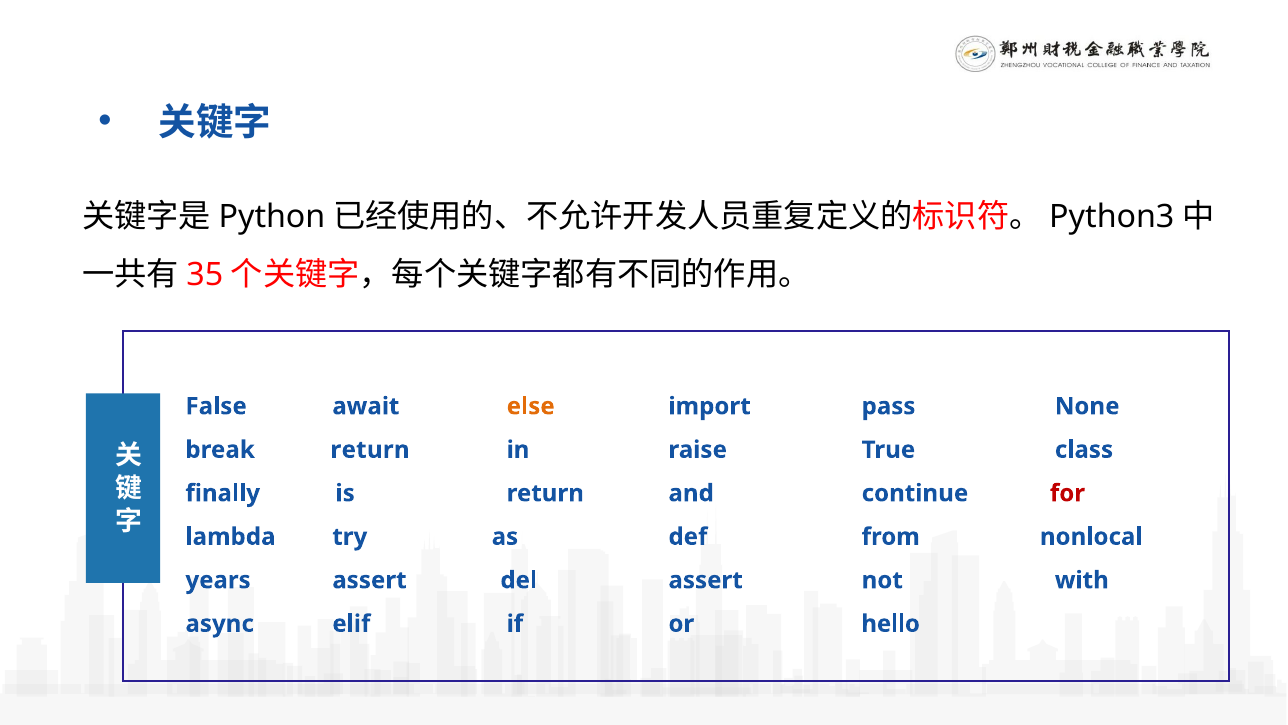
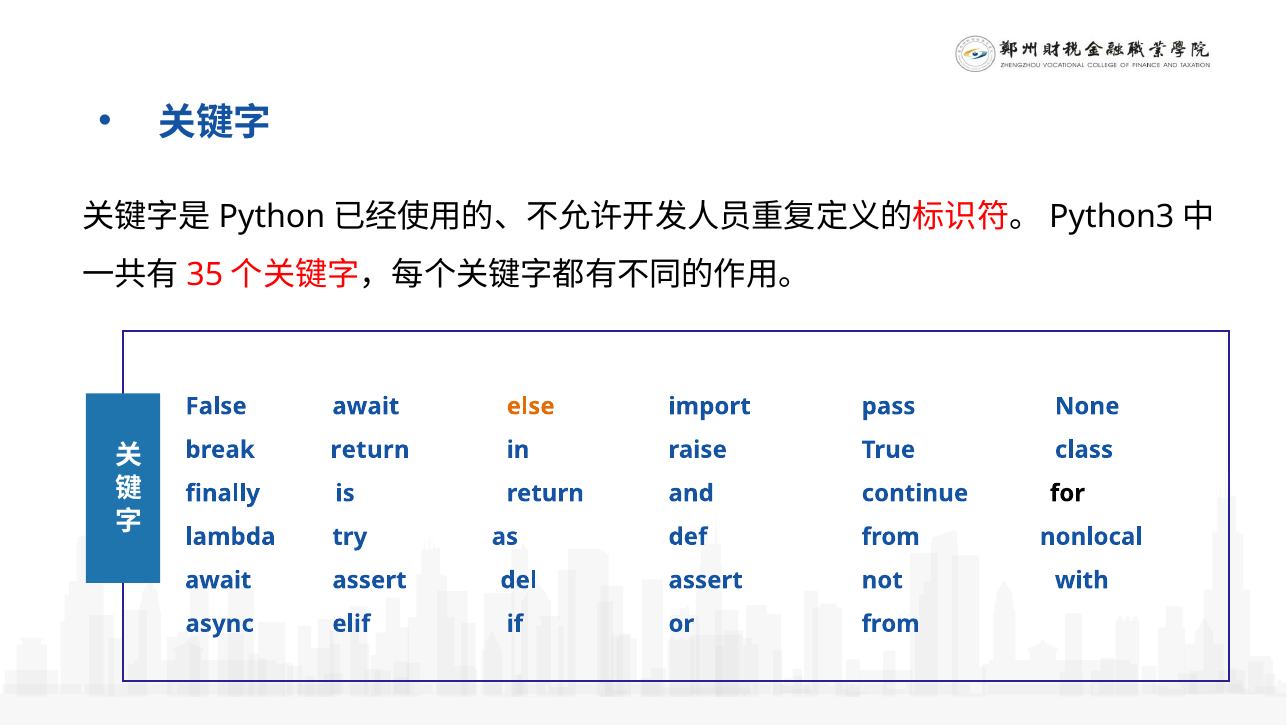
for colour: red -> black
years at (218, 580): years -> await
or hello: hello -> from
